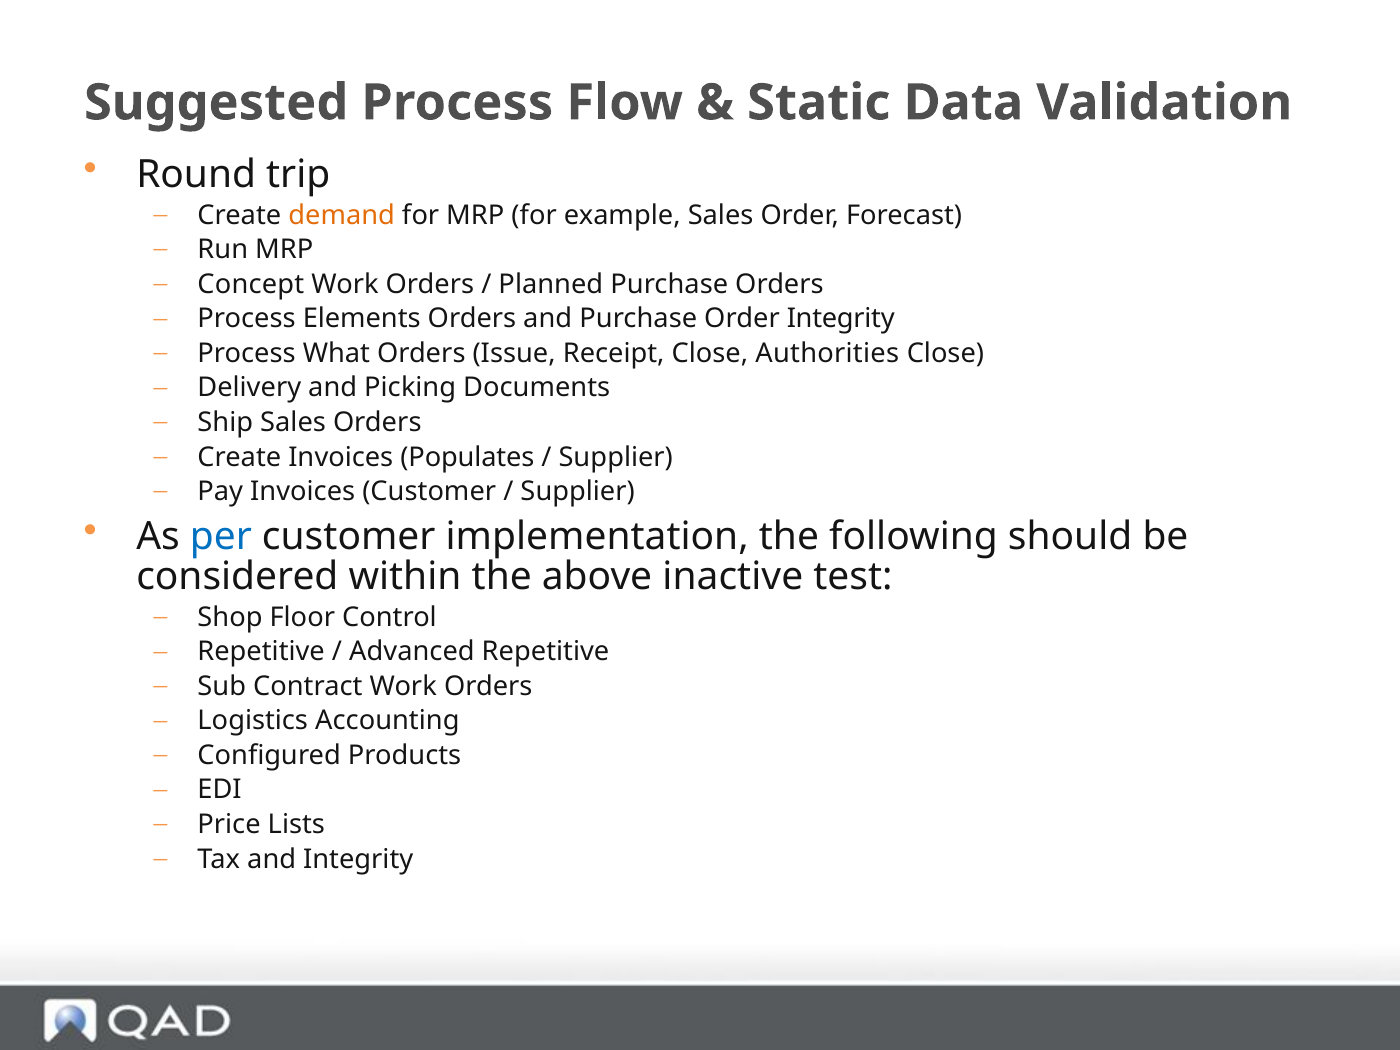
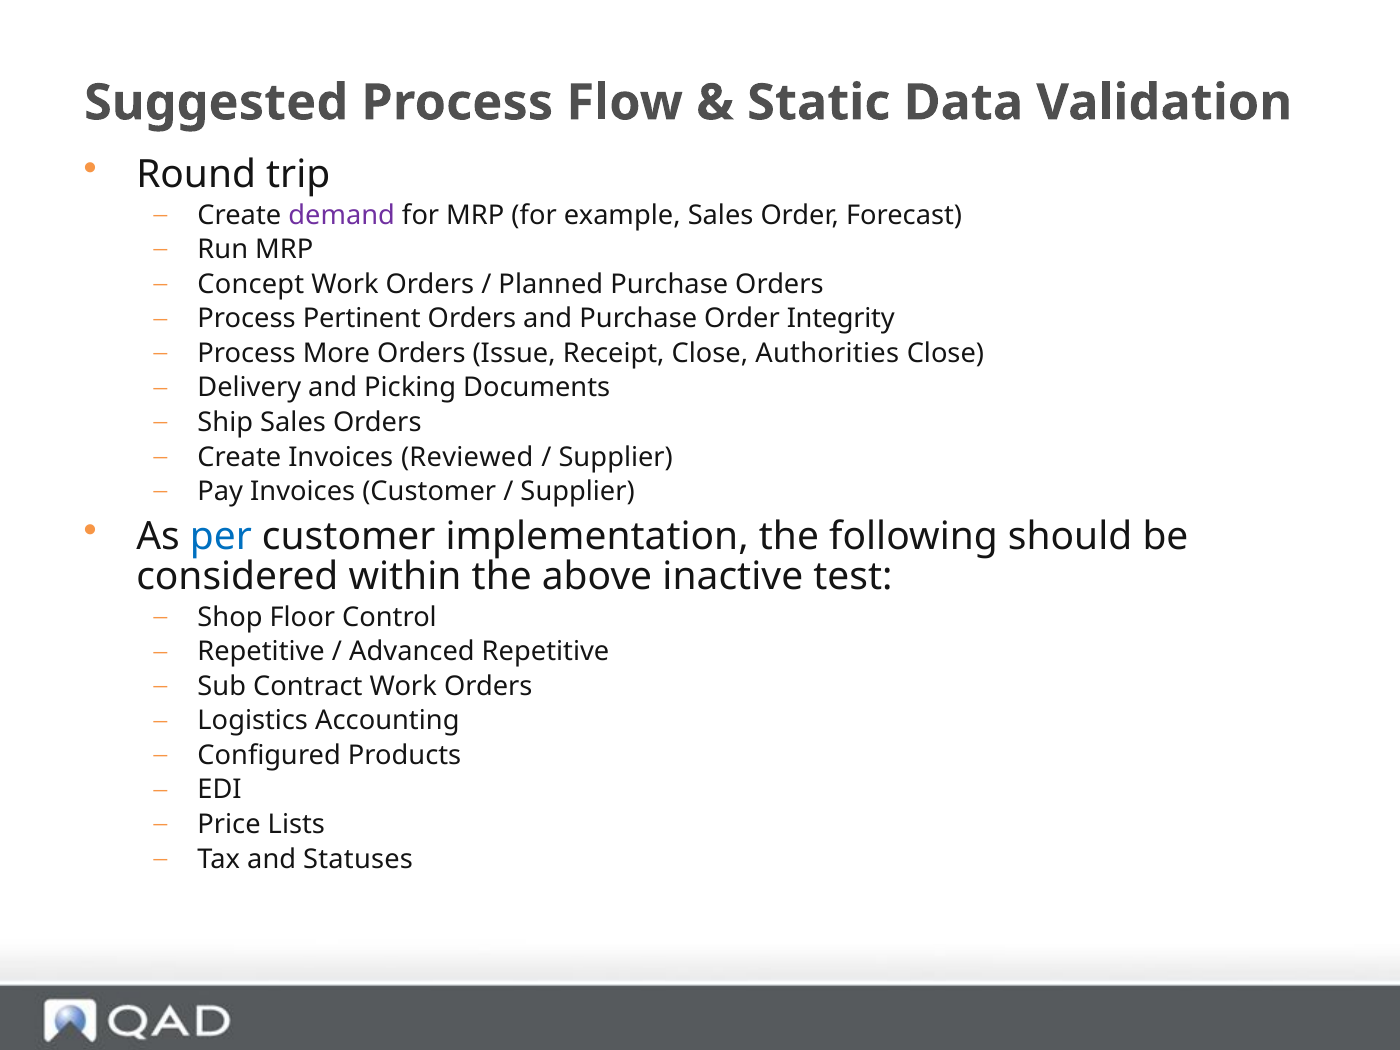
demand colour: orange -> purple
Elements: Elements -> Pertinent
What: What -> More
Populates: Populates -> Reviewed
and Integrity: Integrity -> Statuses
